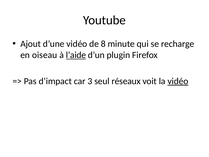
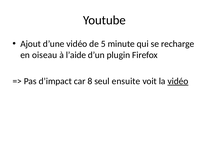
8: 8 -> 5
l’aide underline: present -> none
3: 3 -> 8
réseaux: réseaux -> ensuite
